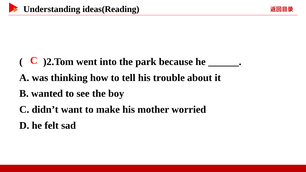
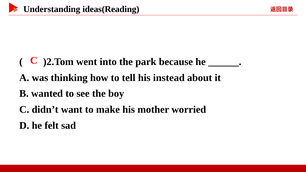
trouble: trouble -> instead
